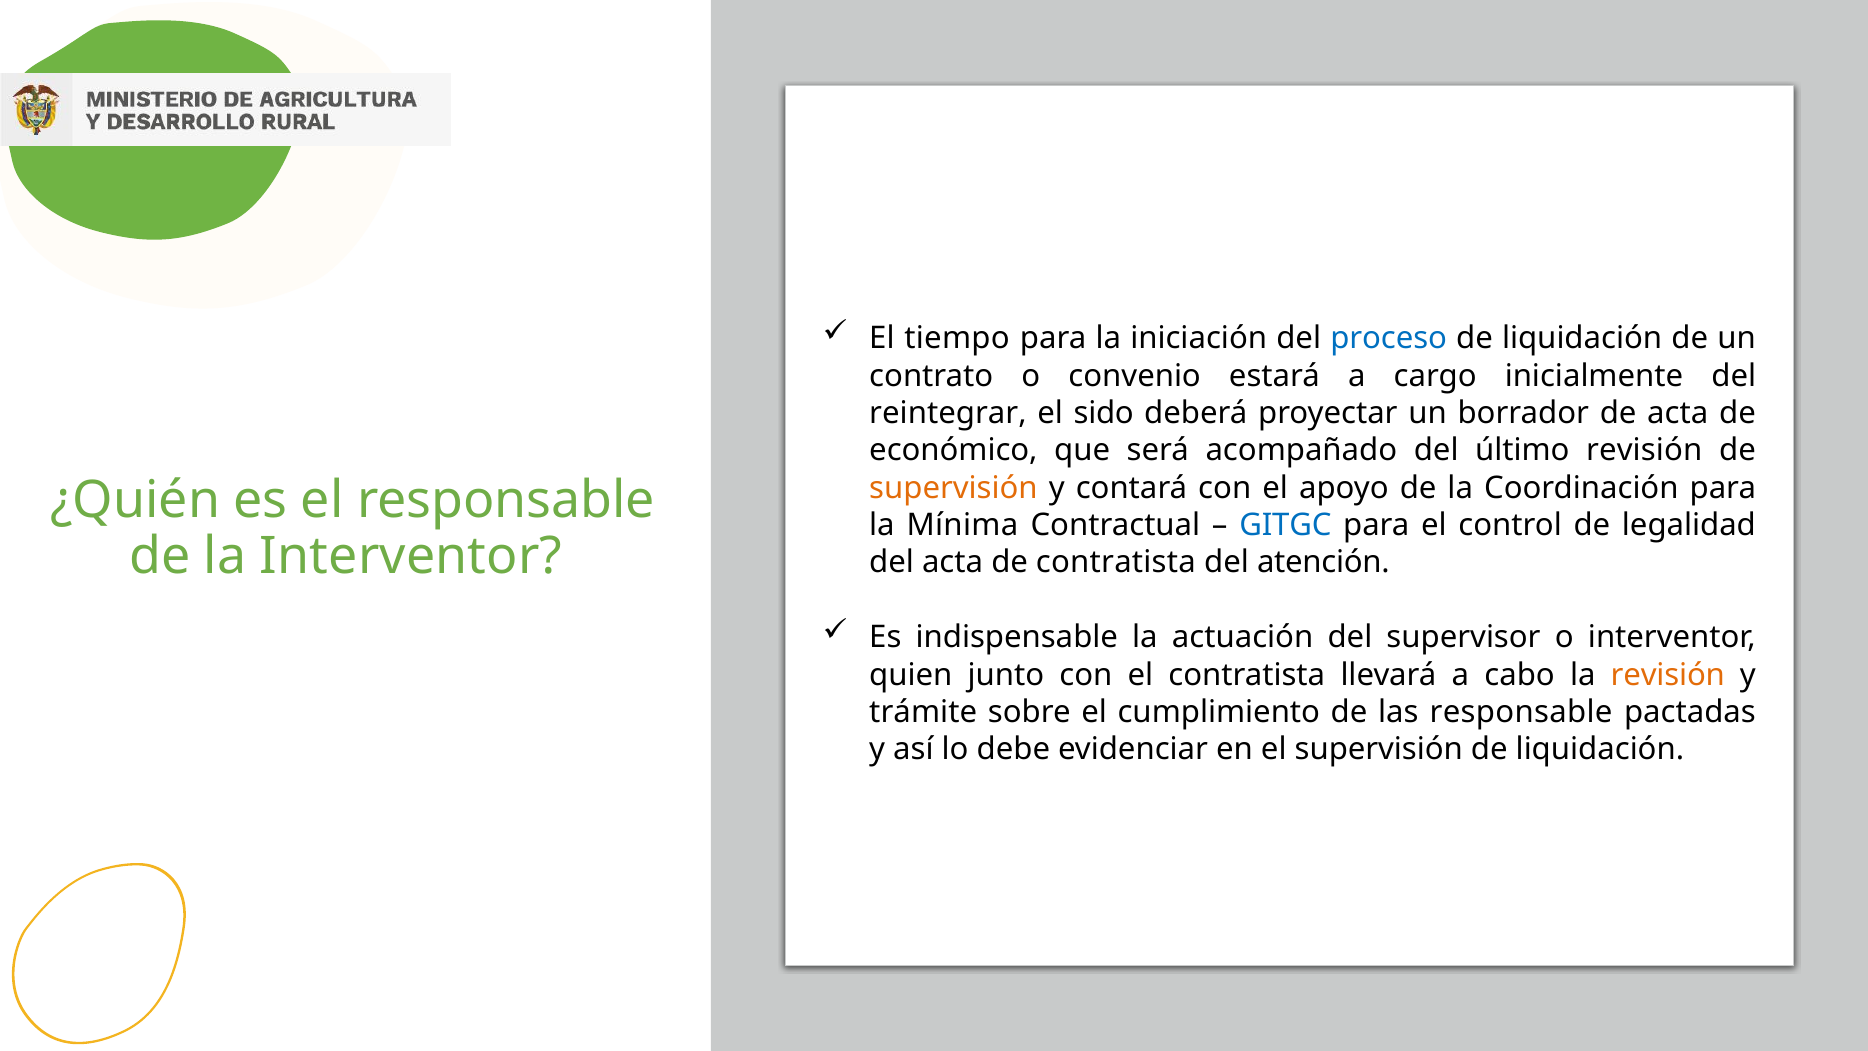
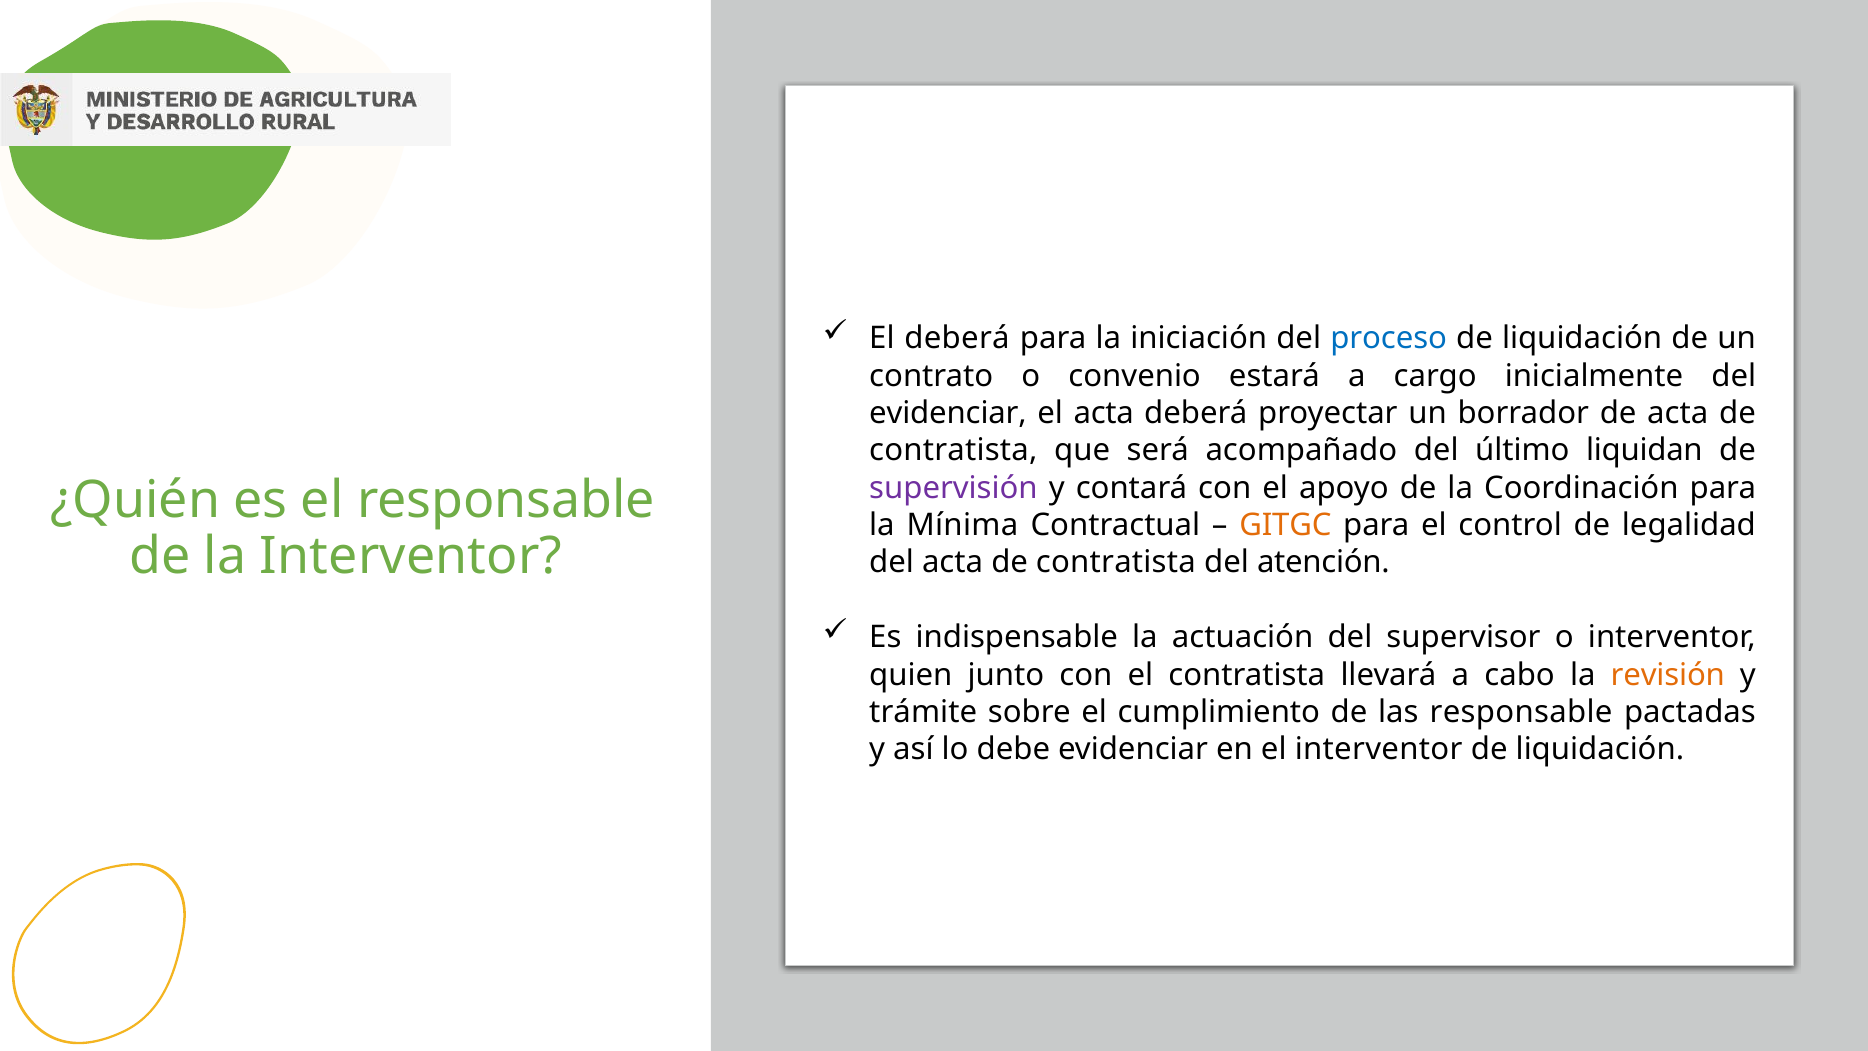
El tiempo: tiempo -> deberá
reintegrar at (948, 413): reintegrar -> evidenciar
el sido: sido -> acta
económico at (953, 450): económico -> contratista
último revisión: revisión -> liquidan
supervisión at (953, 488) colour: orange -> purple
GITGC colour: blue -> orange
el supervisión: supervisión -> interventor
